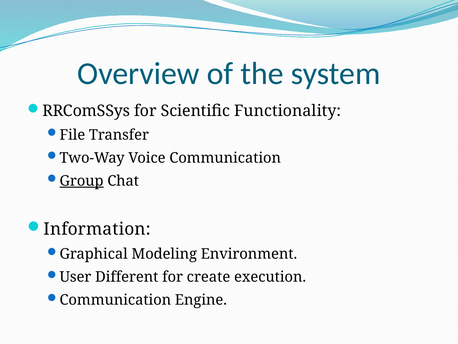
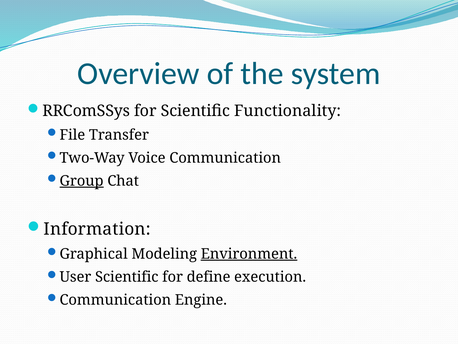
Environment underline: none -> present
User Different: Different -> Scientific
create: create -> define
